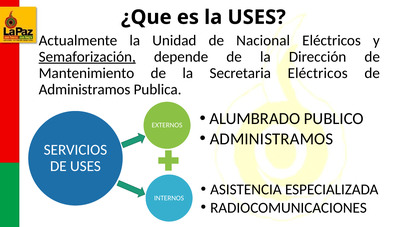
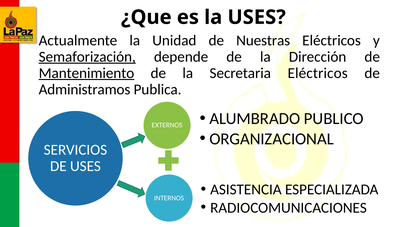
Nacional: Nacional -> Nuestras
Mantenimiento underline: none -> present
ADMINISTRAMOS at (271, 139): ADMINISTRAMOS -> ORGANIZACIONAL
